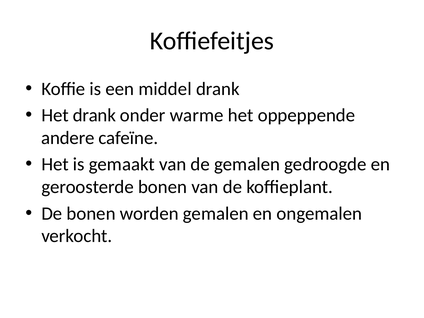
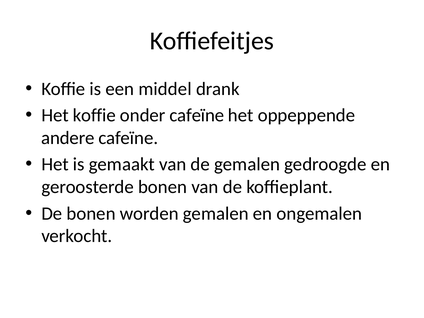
Het drank: drank -> koffie
onder warme: warme -> cafeïne
